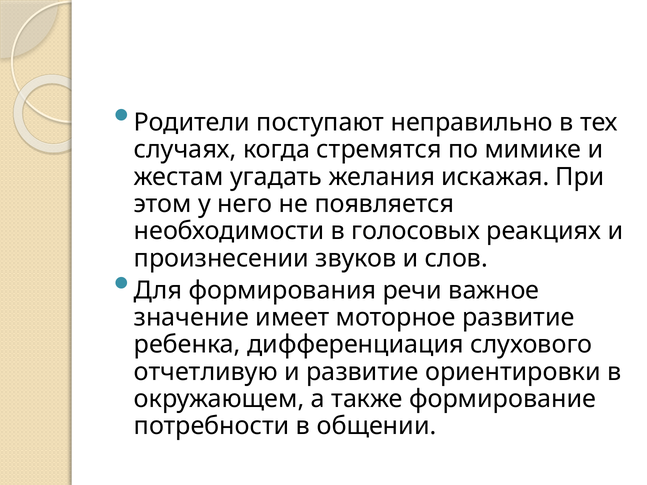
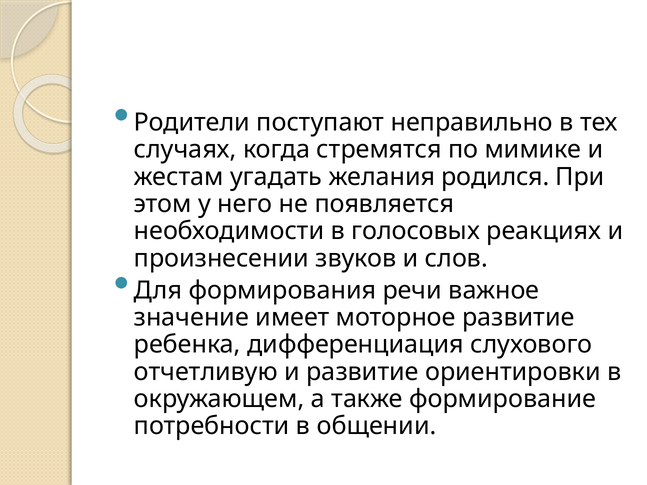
искажая: искажая -> родился
